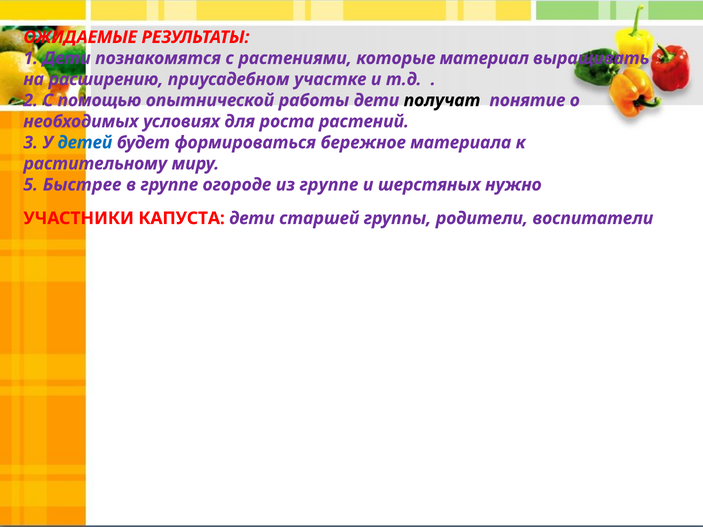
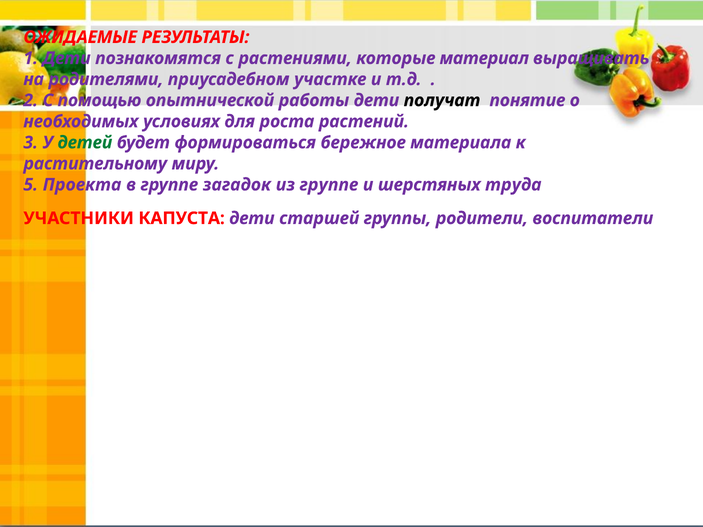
расширению: расширению -> родителями
детей colour: blue -> green
Быстрее: Быстрее -> Проекта
огороде: огороде -> загадок
нужно: нужно -> труда
